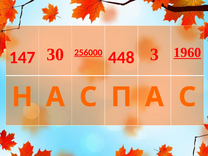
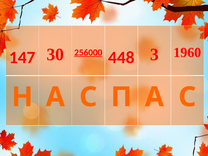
1960 underline: present -> none
